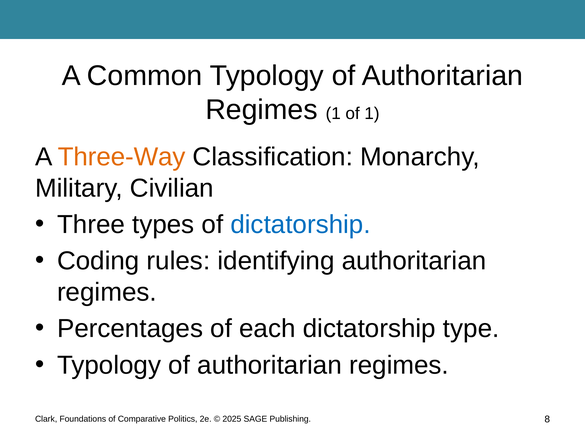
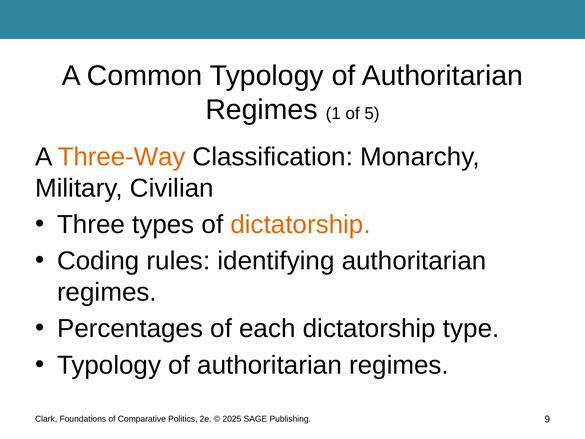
of 1: 1 -> 5
dictatorship at (301, 224) colour: blue -> orange
8: 8 -> 9
